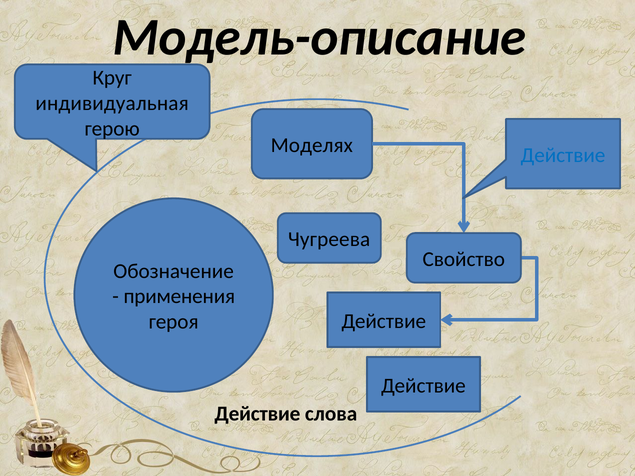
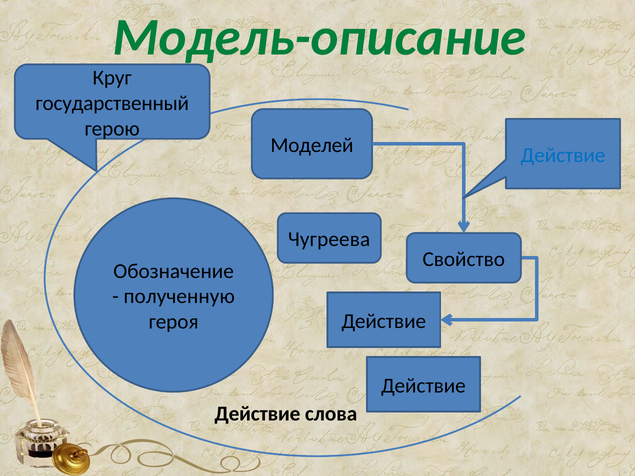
Модель-описание colour: black -> green
индивидуальная: индивидуальная -> государственный
Моделях: Моделях -> Моделей
применения: применения -> полученную
